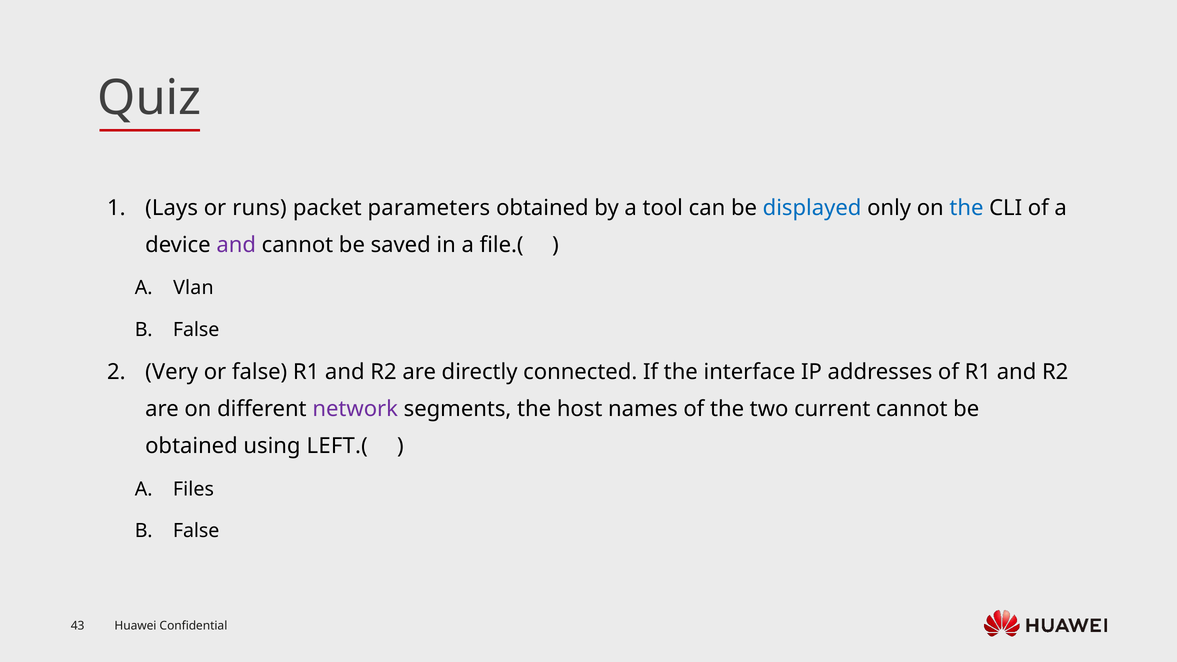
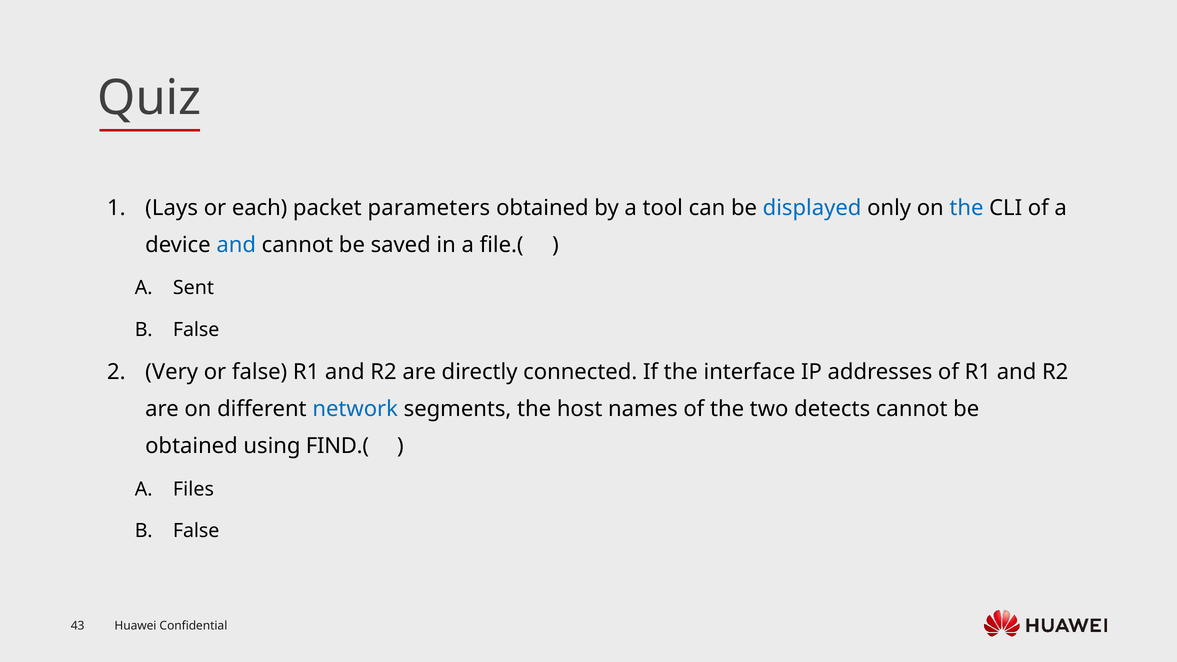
runs: runs -> each
and at (236, 245) colour: purple -> blue
Vlan: Vlan -> Sent
network colour: purple -> blue
current: current -> detects
LEFT.(: LEFT.( -> FIND.(
